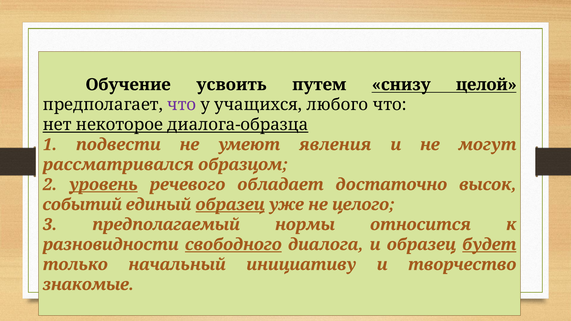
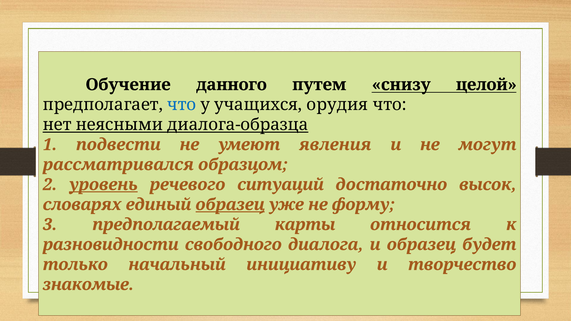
усвоить: усвоить -> данного
что at (182, 105) colour: purple -> blue
любого: любого -> орудия
некоторое: некоторое -> неясными
обладает: обладает -> ситуаций
событий: событий -> словарях
целого: целого -> форму
нормы: нормы -> карты
свободного underline: present -> none
будет underline: present -> none
